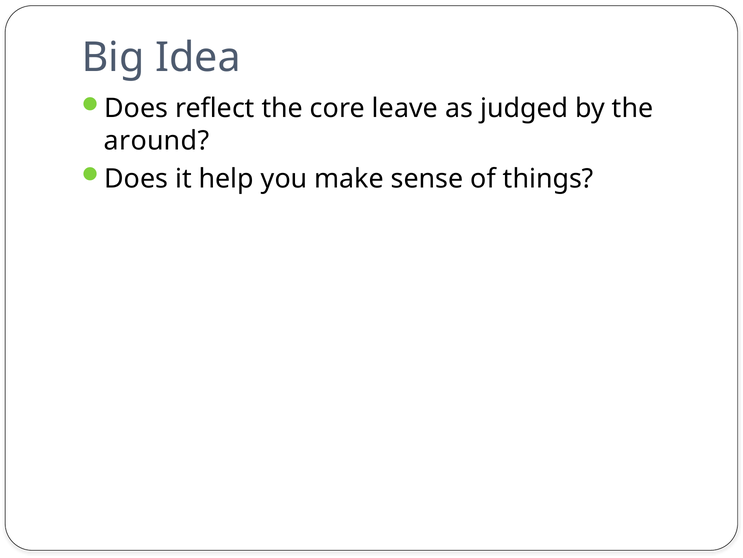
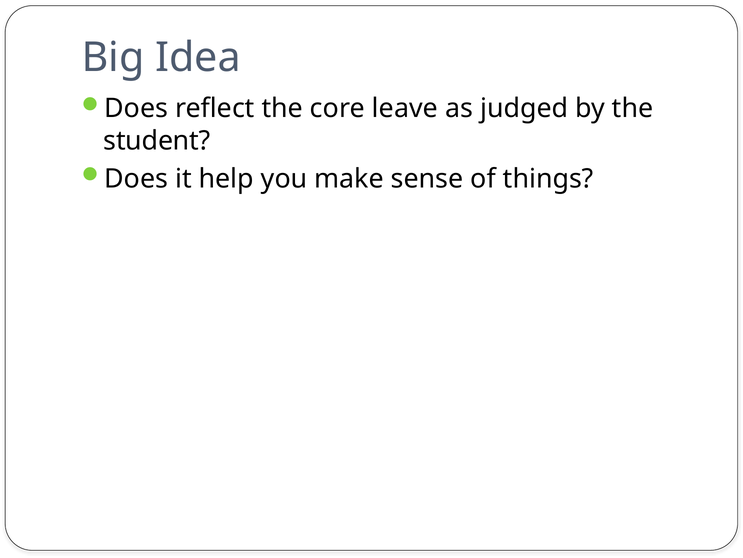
around: around -> student
